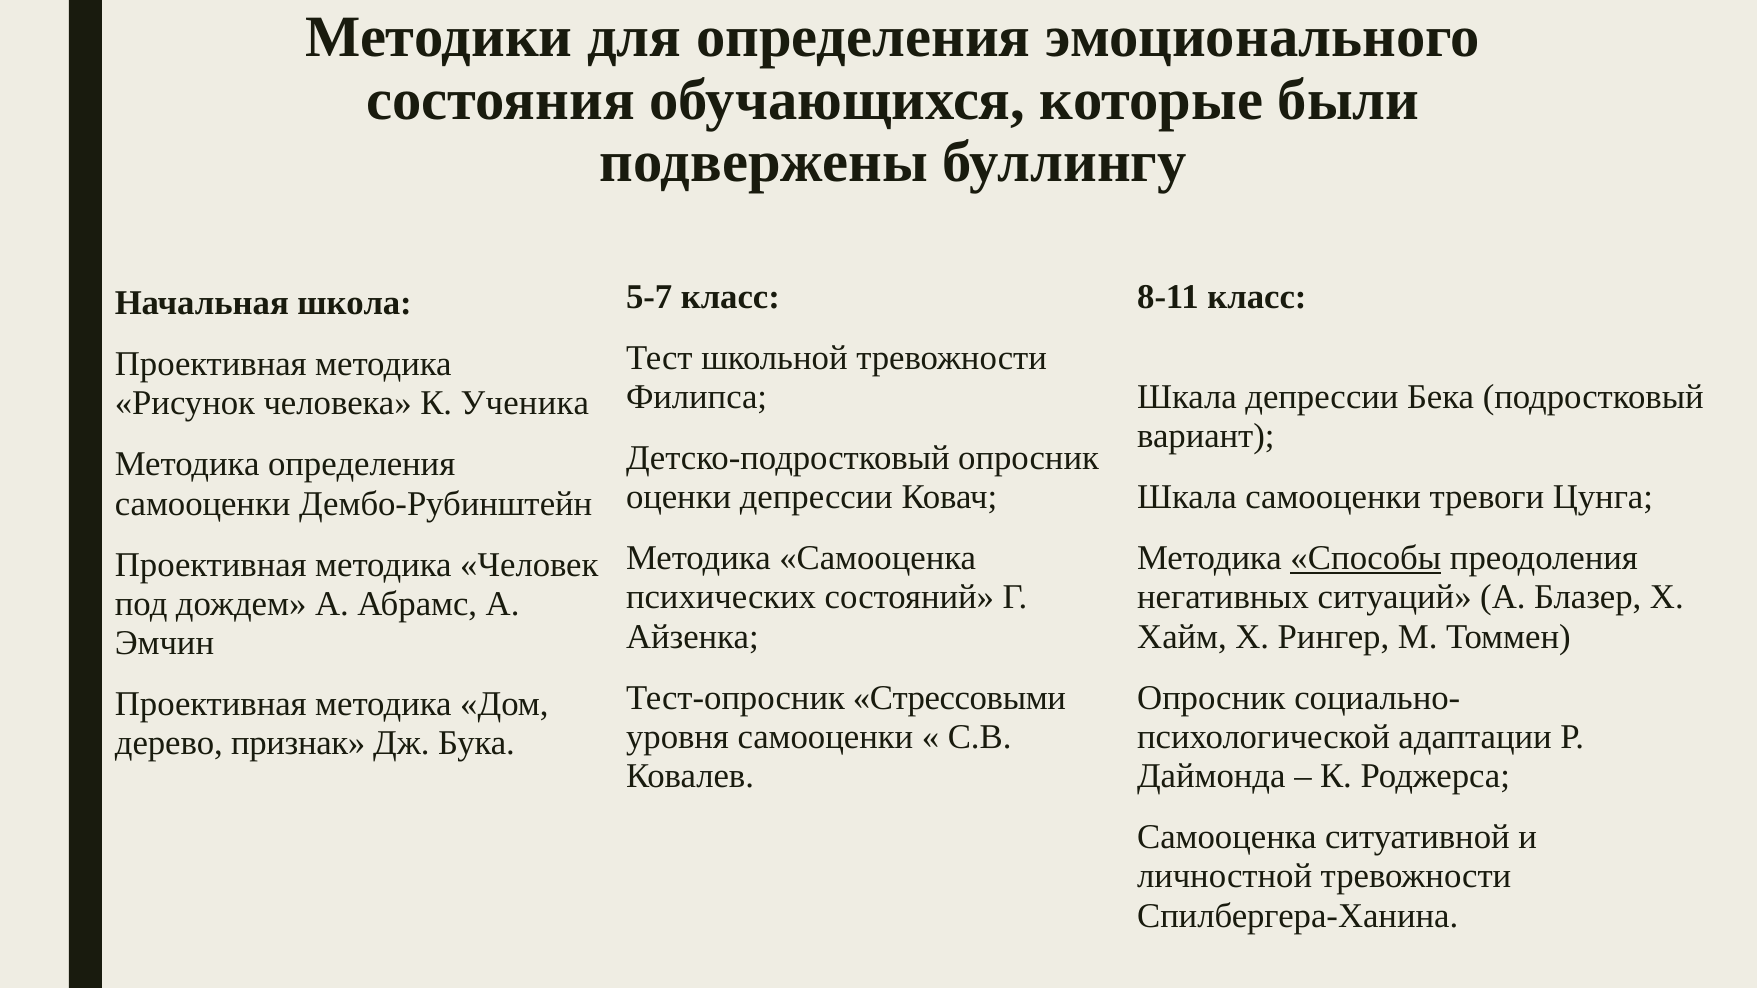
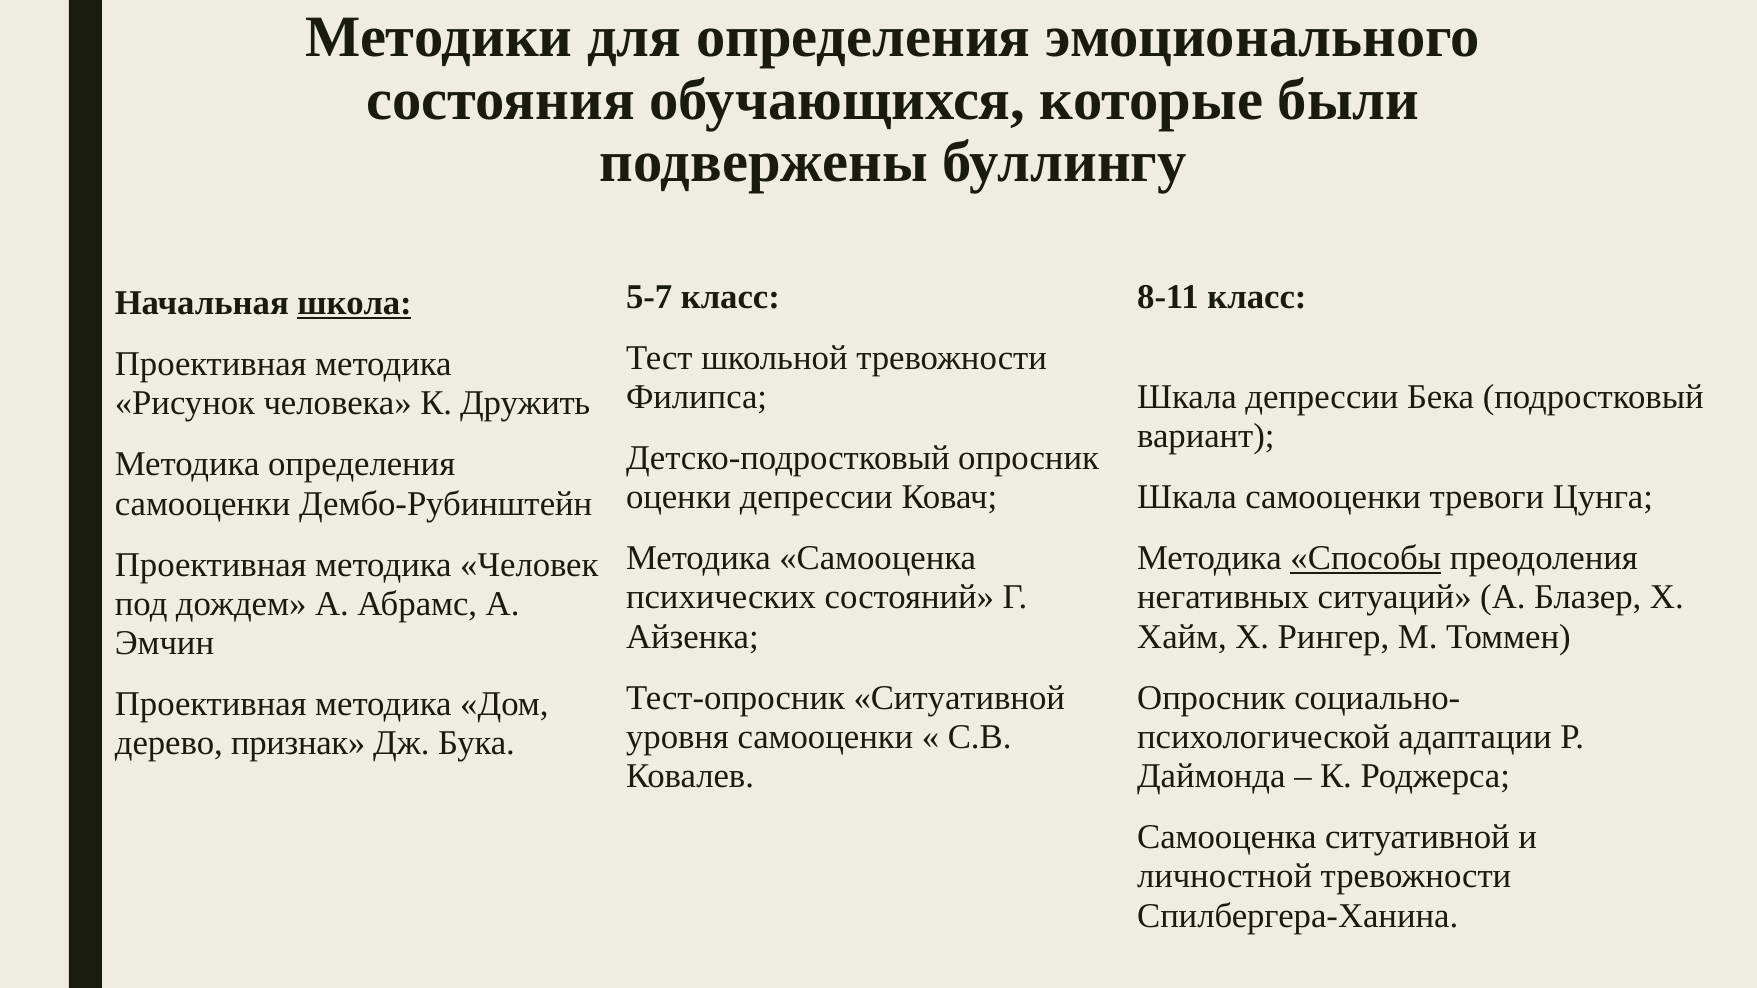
школа underline: none -> present
Ученика: Ученика -> Дружить
Тест-опросник Стрессовыми: Стрессовыми -> Ситуативной
